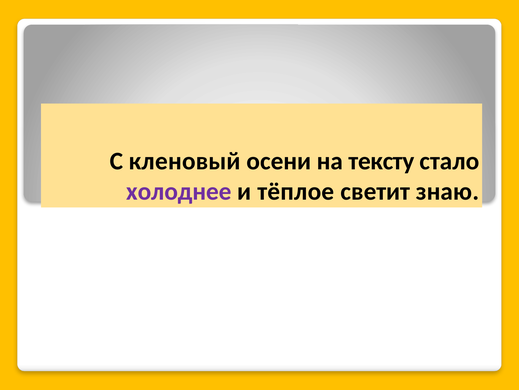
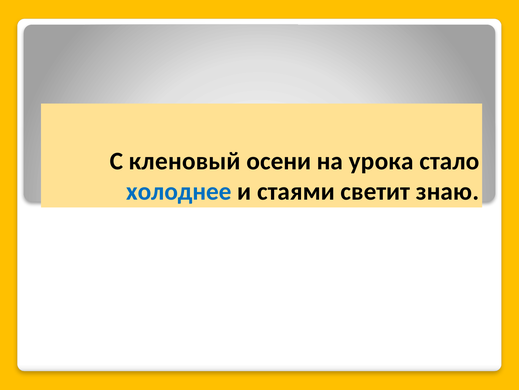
тексту: тексту -> урока
холоднее colour: purple -> blue
тёплое: тёплое -> стаями
